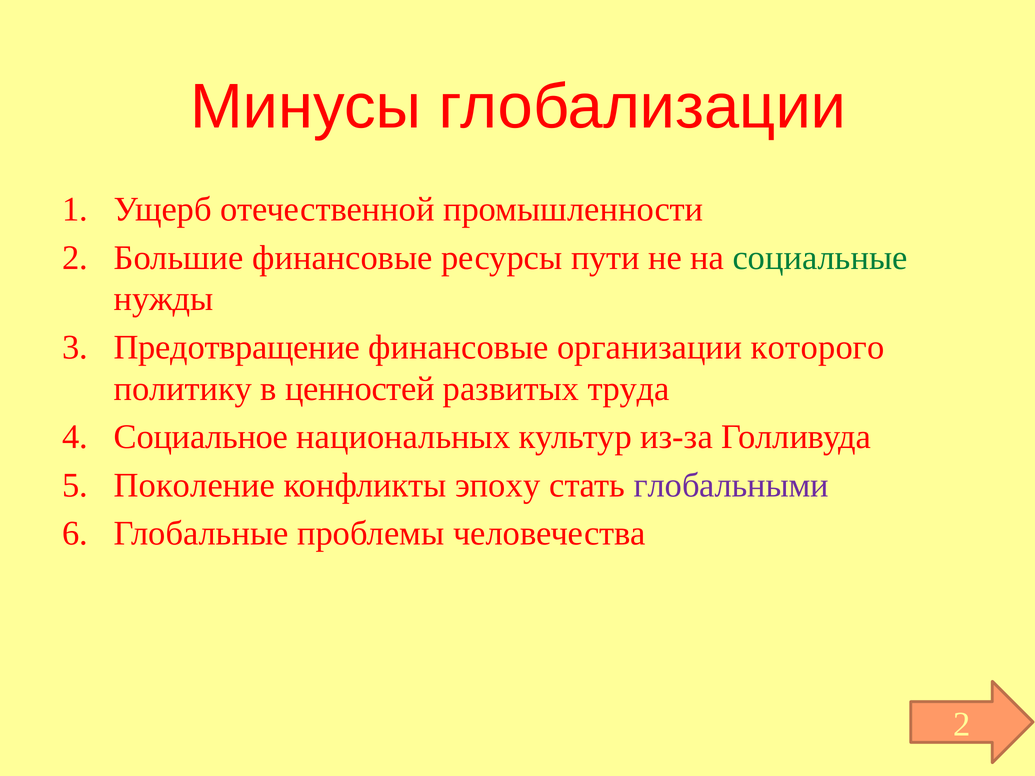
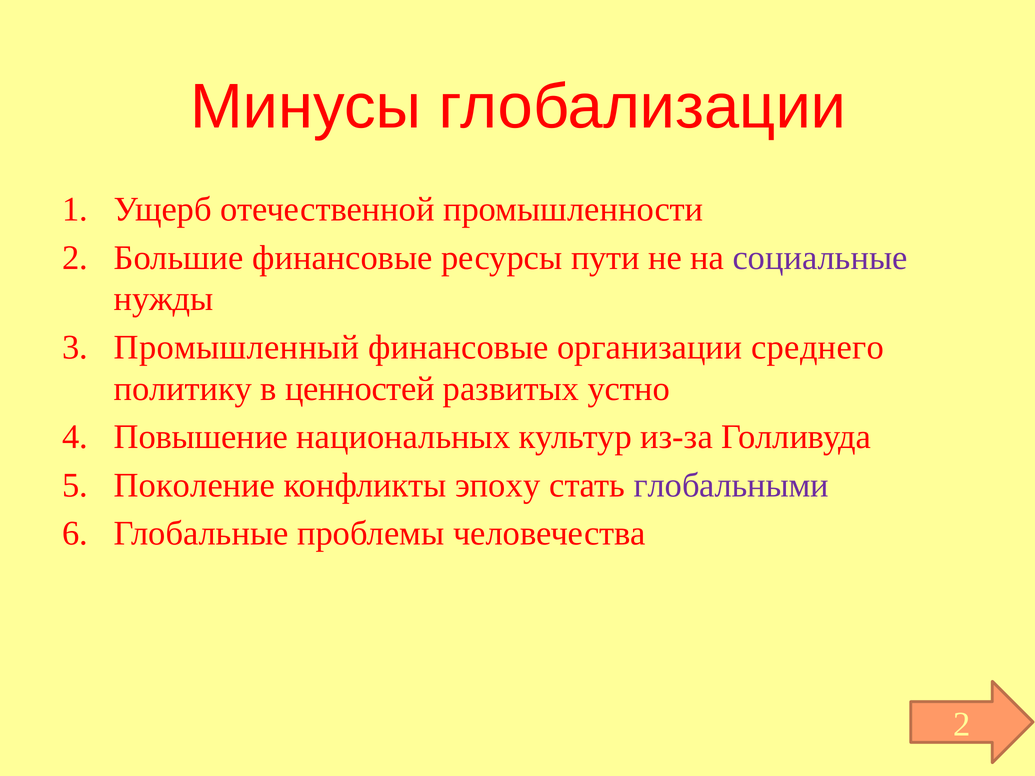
социальные colour: green -> purple
Предотвращение: Предотвращение -> Промышленный
которого: которого -> среднего
труда: труда -> устно
Социальное: Социальное -> Повышение
